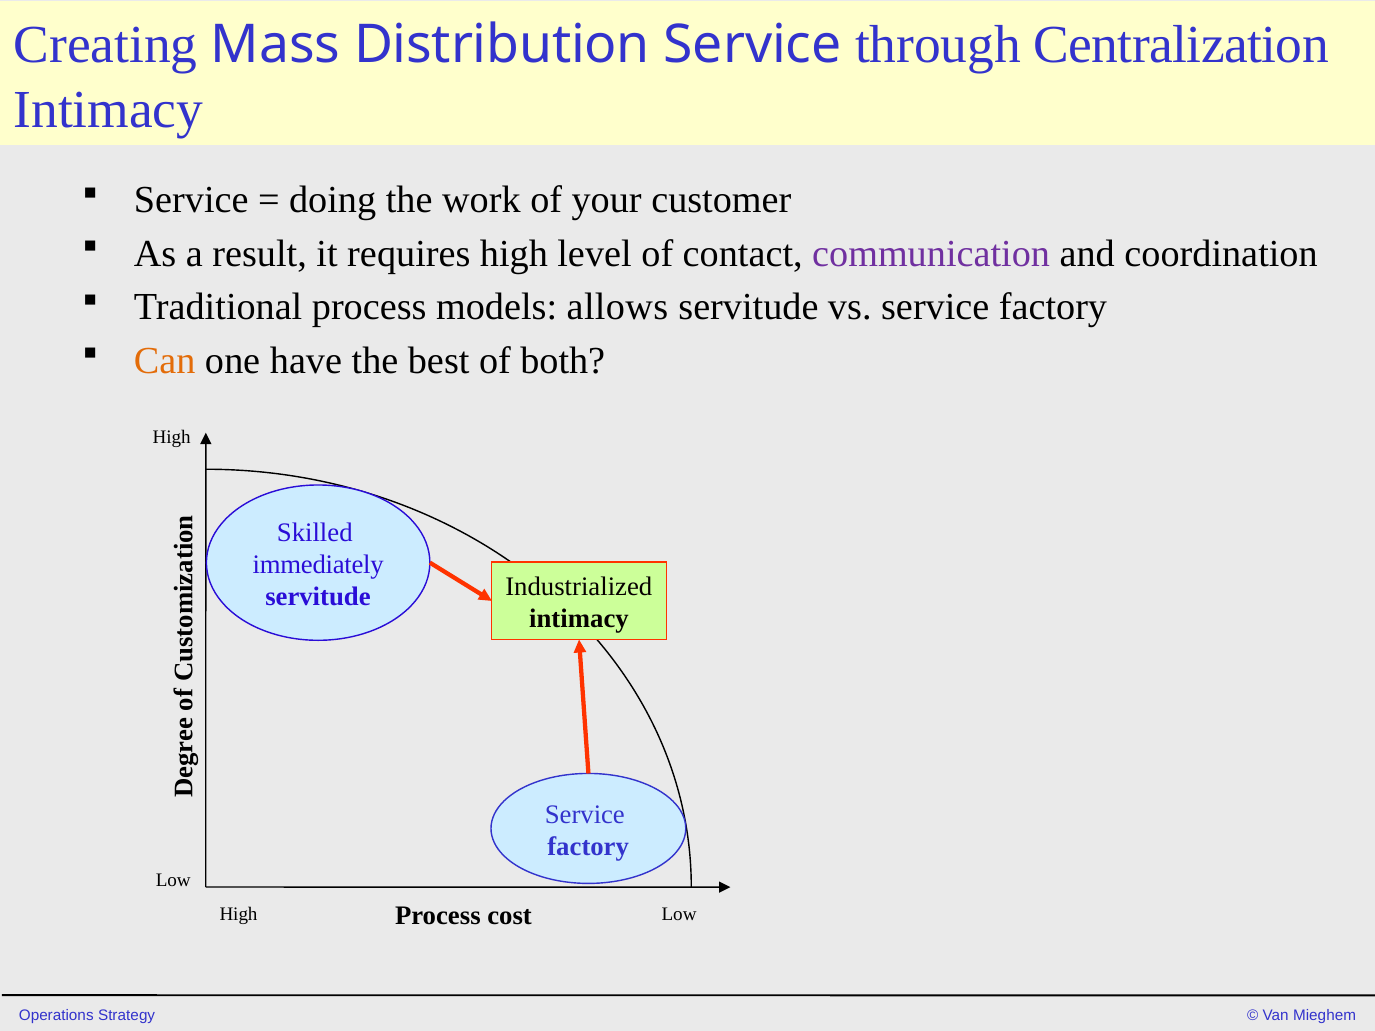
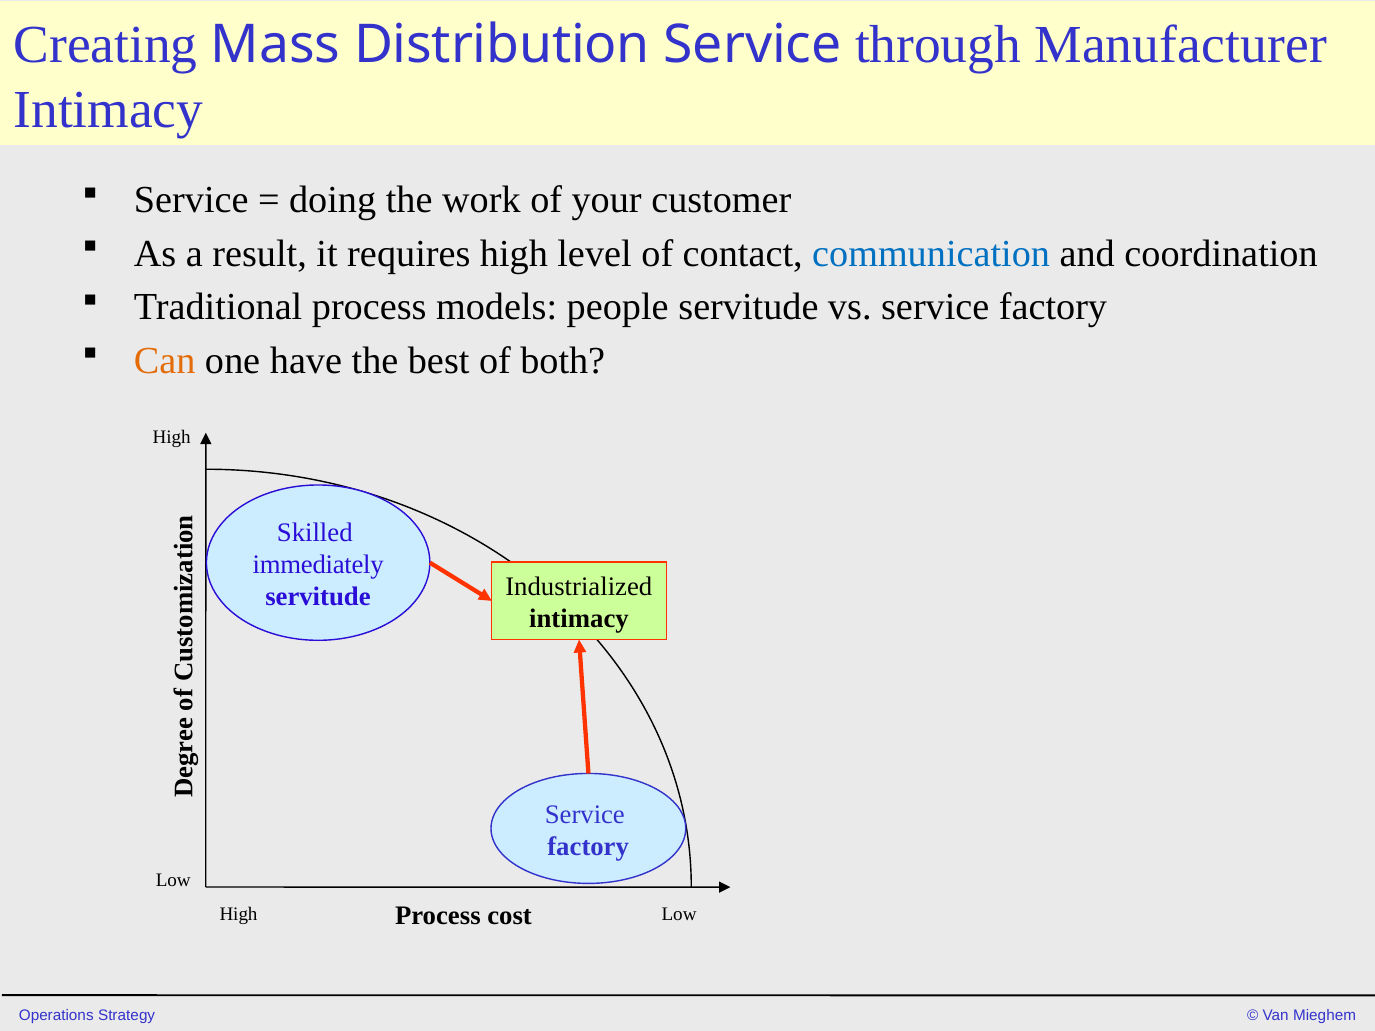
Centralization: Centralization -> Manufacturer
communication colour: purple -> blue
allows: allows -> people
